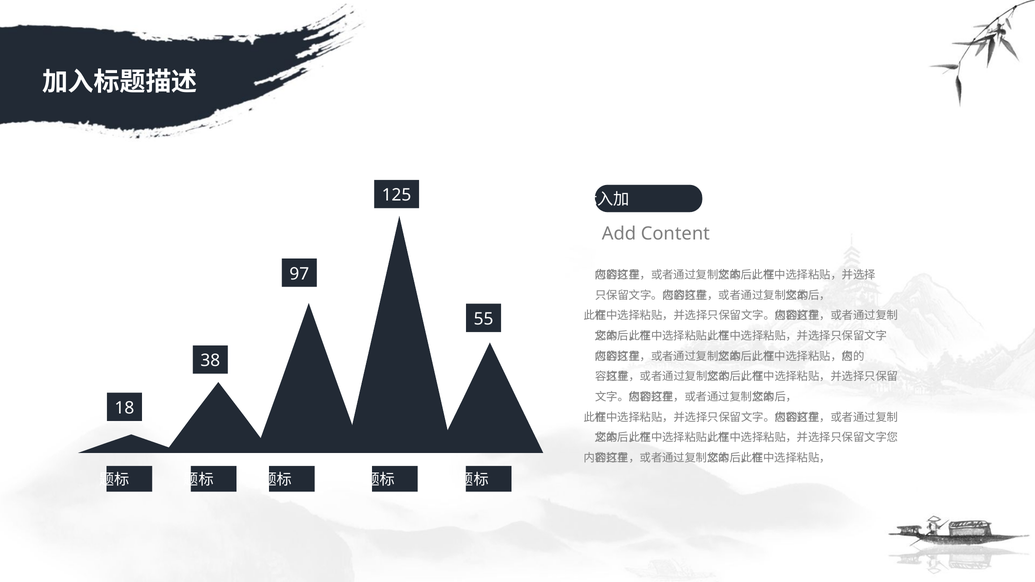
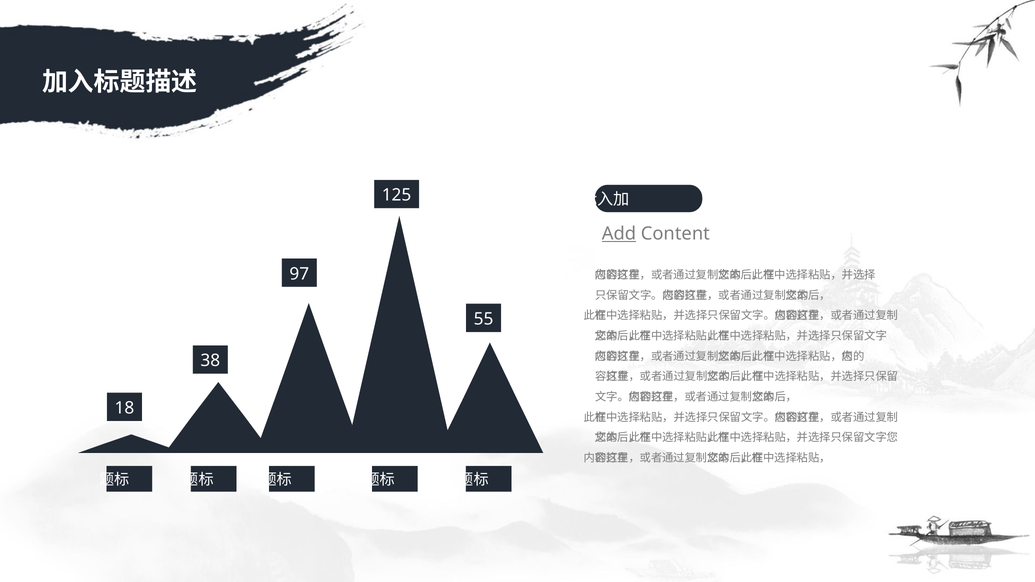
Add underline: none -> present
